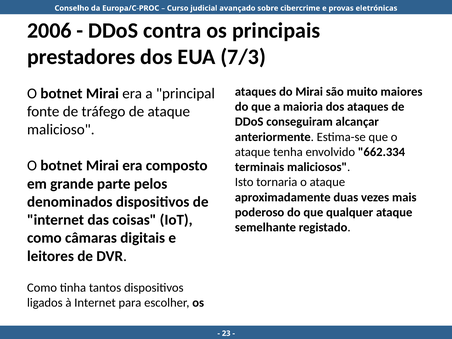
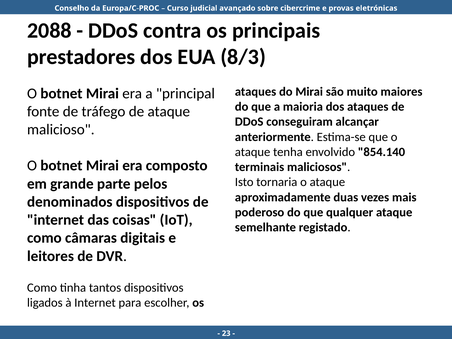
2006: 2006 -> 2088
7/3: 7/3 -> 8/3
662.334: 662.334 -> 854.140
